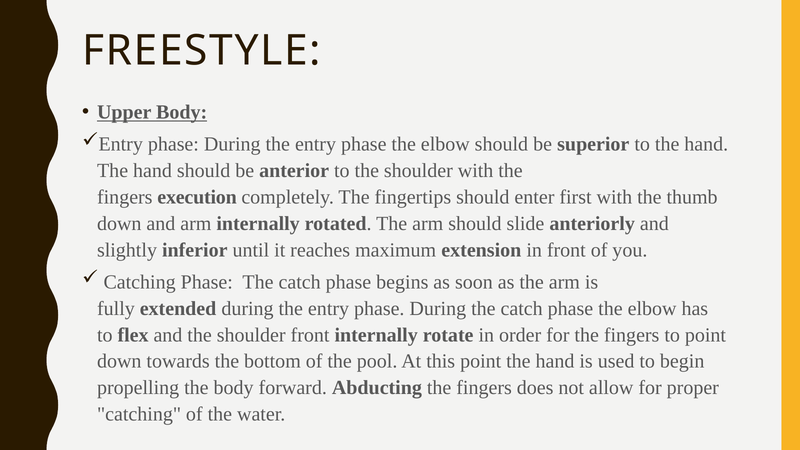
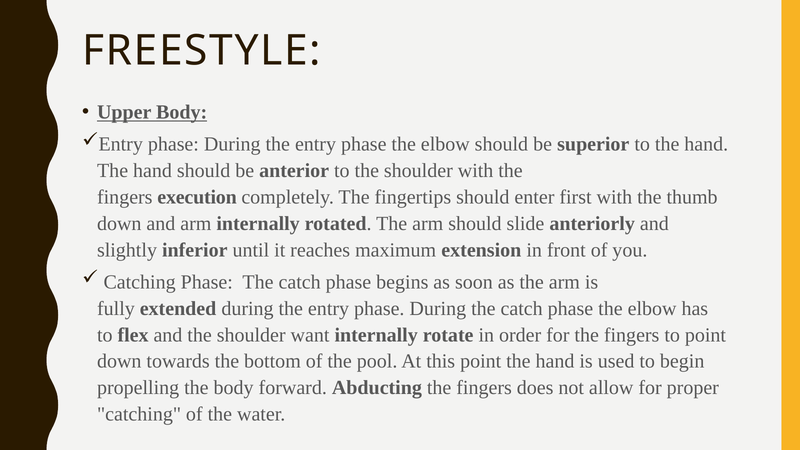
shoulder front: front -> want
